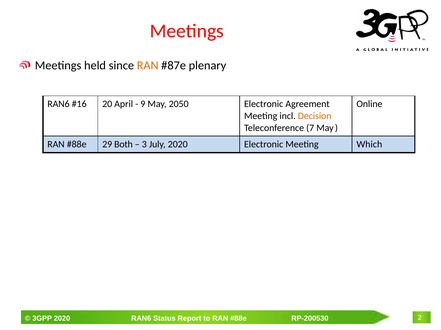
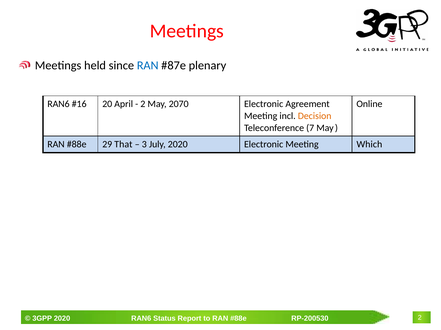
RAN at (148, 66) colour: orange -> blue
9 at (143, 104): 9 -> 2
2050: 2050 -> 2070
Both: Both -> That
